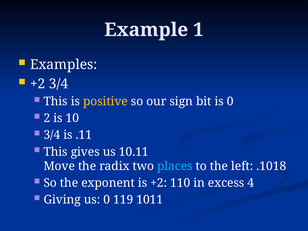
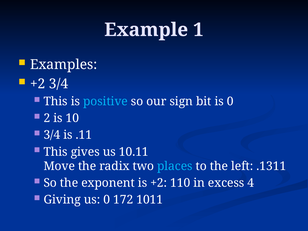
positive colour: yellow -> light blue
.1018: .1018 -> .1311
119: 119 -> 172
